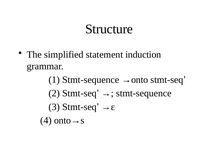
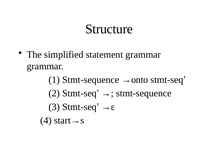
statement induction: induction -> grammar
onto→s: onto→s -> start→s
